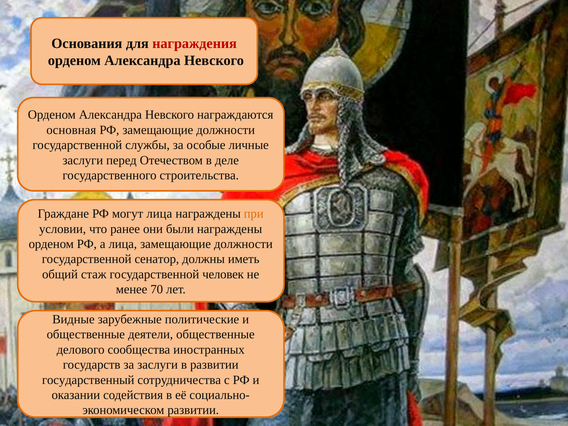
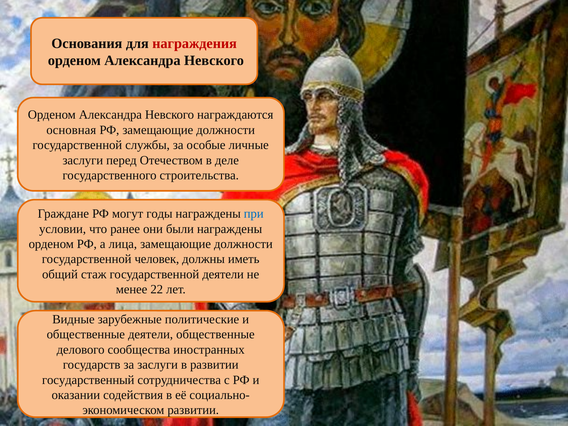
могут лица: лица -> годы
при colour: orange -> blue
сенатор: сенатор -> человек
государственной человек: человек -> деятели
70: 70 -> 22
